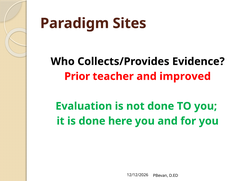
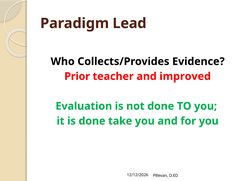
Sites: Sites -> Lead
here: here -> take
